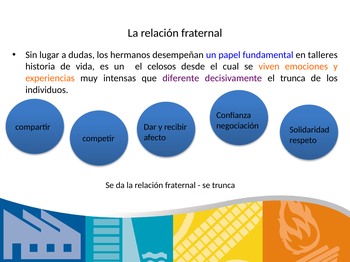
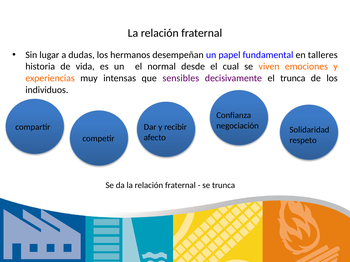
celosos: celosos -> normal
diferente: diferente -> sensibles
